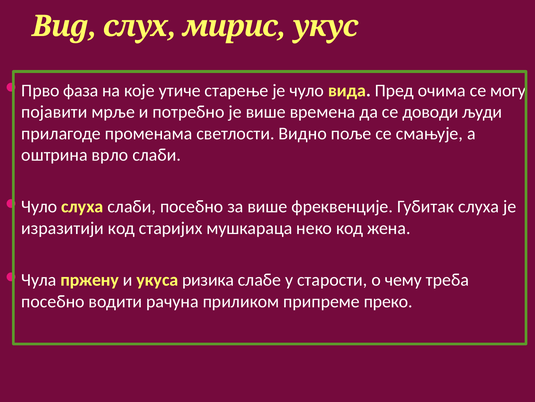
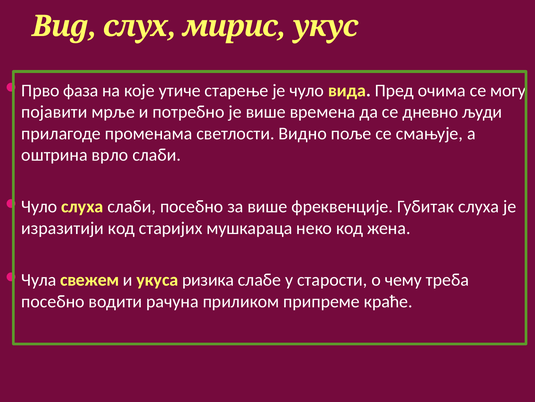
доводи: доводи -> дневно
пржену: пржену -> свежем
преко: преко -> краће
